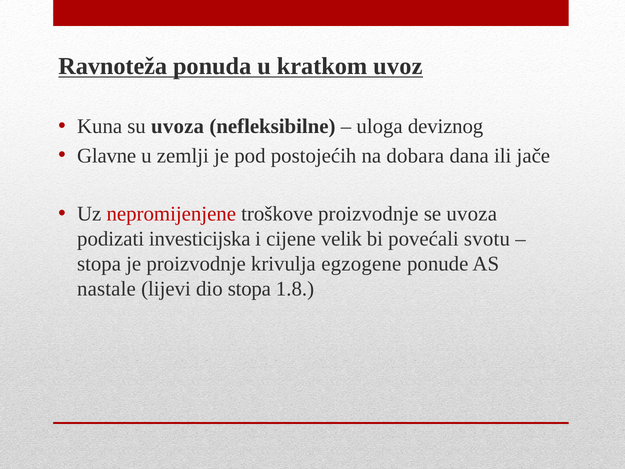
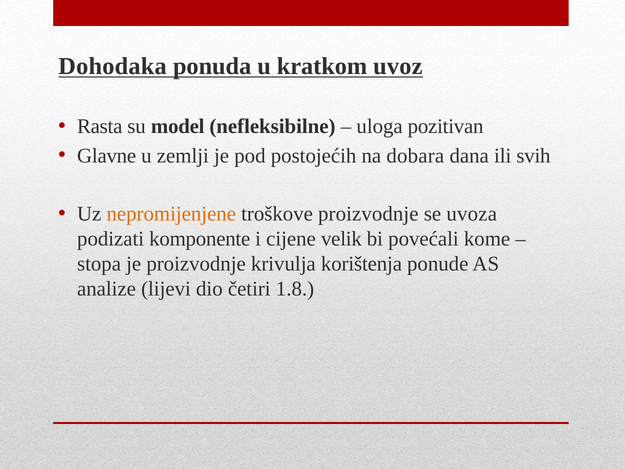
Ravnoteža: Ravnoteža -> Dohodaka
Kuna: Kuna -> Rasta
su uvoza: uvoza -> model
deviznog: deviznog -> pozitivan
jače: jače -> svih
nepromijenjene colour: red -> orange
investicijska: investicijska -> komponente
svotu: svotu -> kome
egzogene: egzogene -> korištenja
nastale: nastale -> analize
dio stopa: stopa -> četiri
